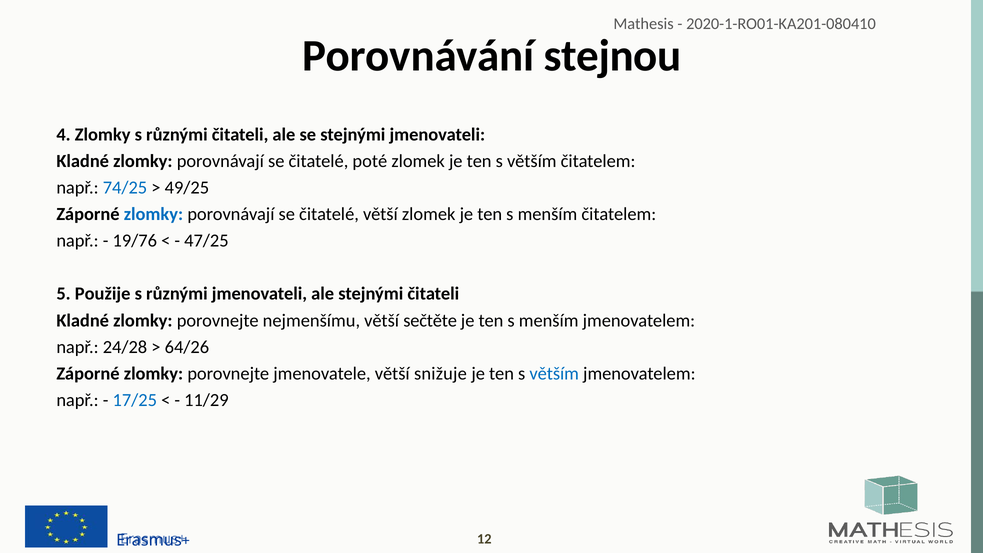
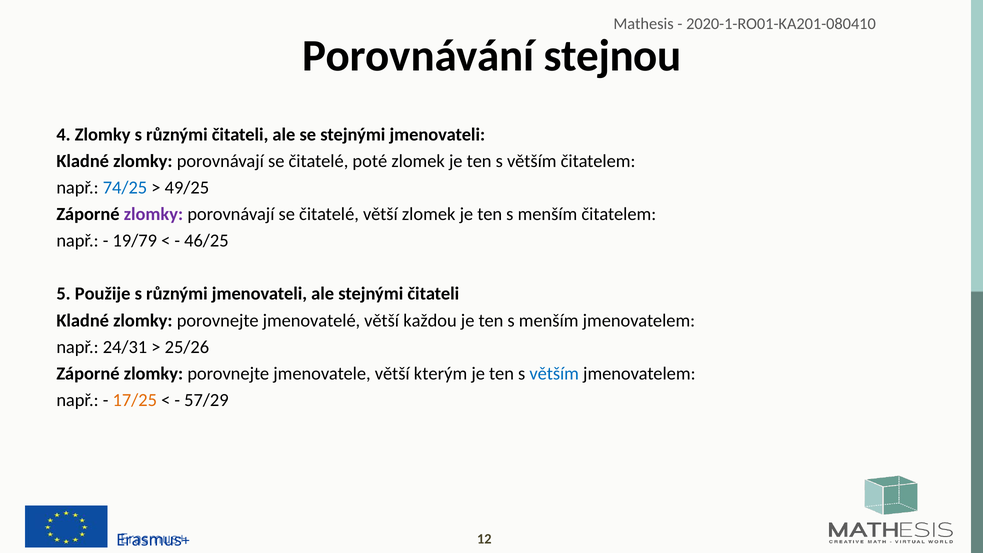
zlomky at (153, 214) colour: blue -> purple
19/76: 19/76 -> 19/79
47/25: 47/25 -> 46/25
nejmenšímu: nejmenšímu -> jmenovatelé
sečtěte: sečtěte -> každou
24/28: 24/28 -> 24/31
64/26: 64/26 -> 25/26
snižuje: snižuje -> kterým
17/25 colour: blue -> orange
11/29: 11/29 -> 57/29
